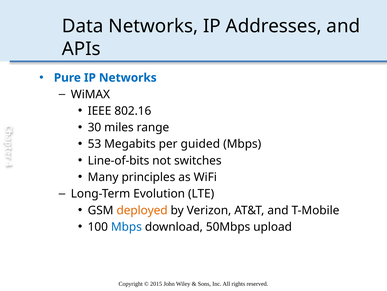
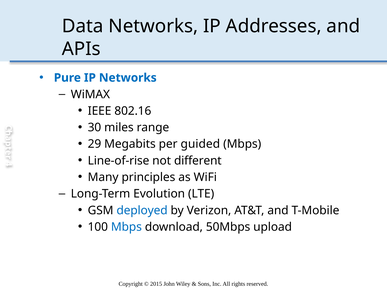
53: 53 -> 29
Line-of-bits: Line-of-bits -> Line-of-rise
switches: switches -> different
deployed colour: orange -> blue
